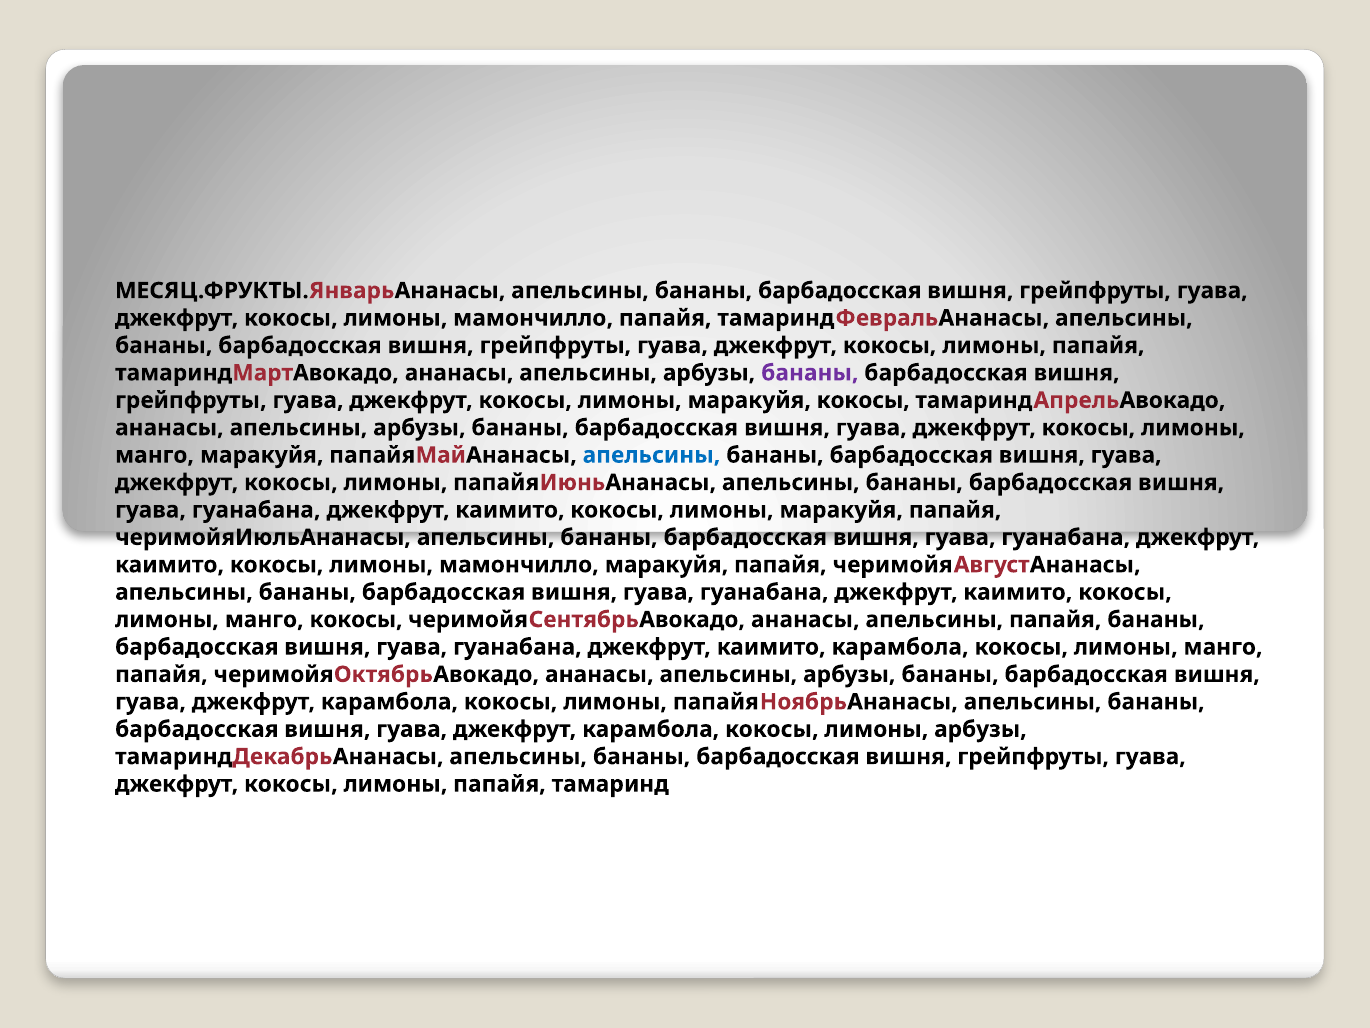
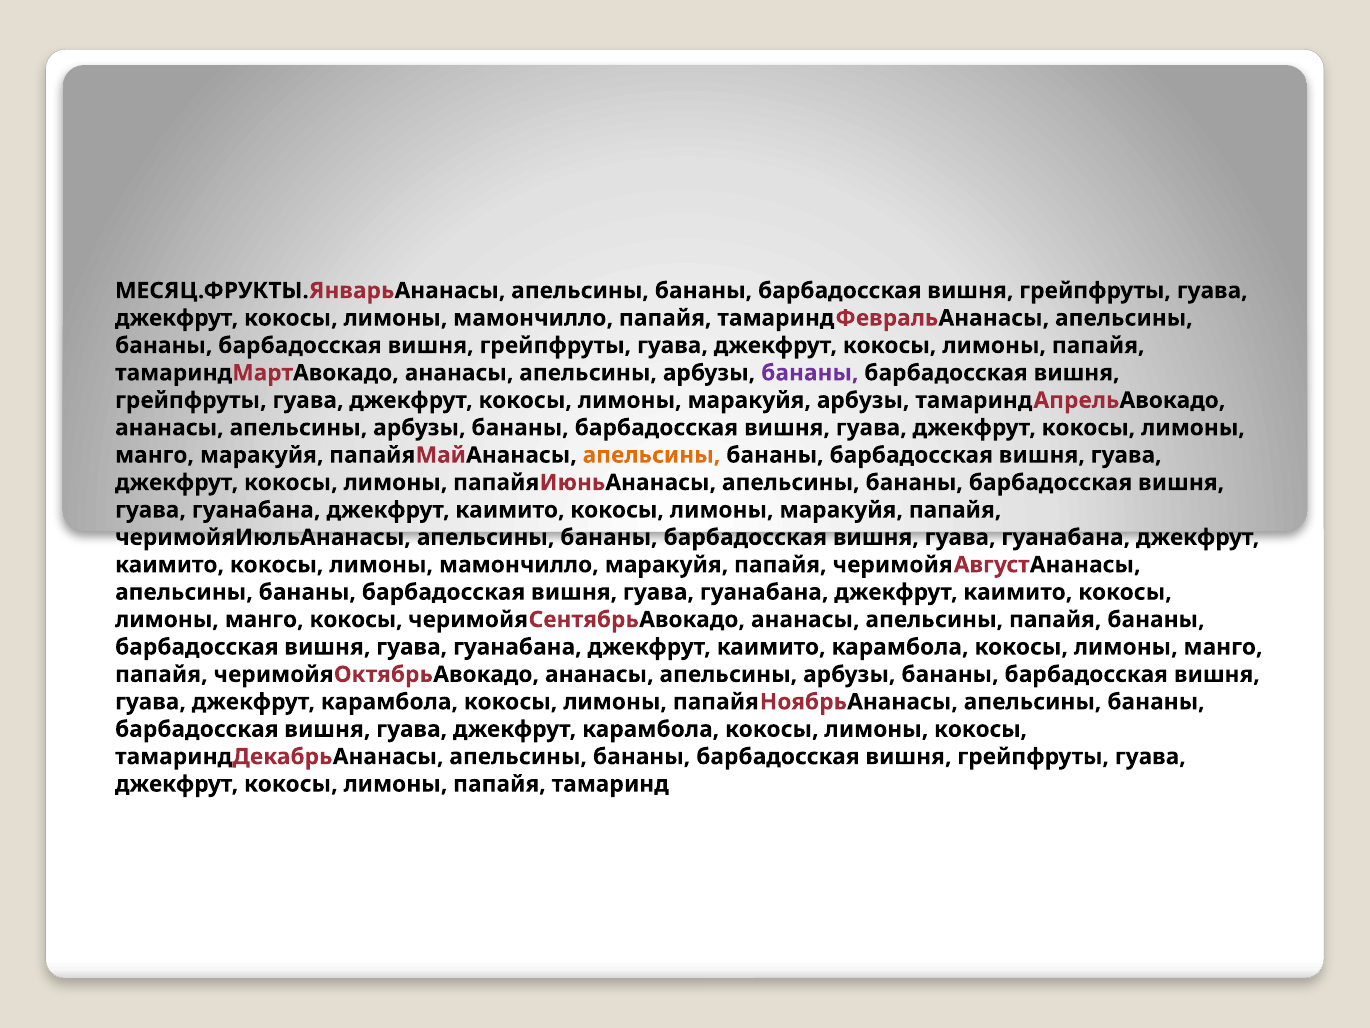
маракуйя кокосы: кокосы -> арбузы
апельсины at (651, 455) colour: blue -> orange
лимоны арбузы: арбузы -> кокосы
